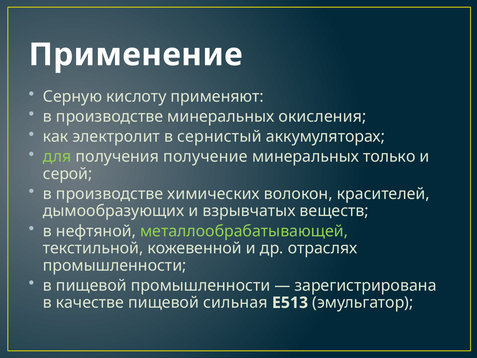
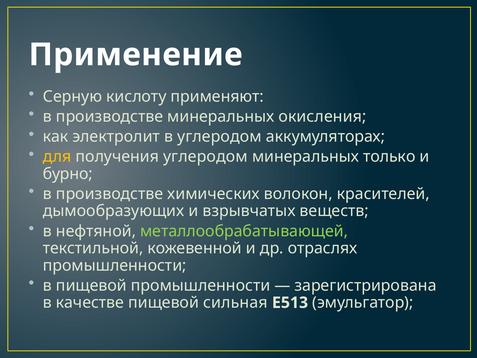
в сернистый: сернистый -> углеродом
для colour: light green -> yellow
получения получение: получение -> углеродом
серой: серой -> бурно
